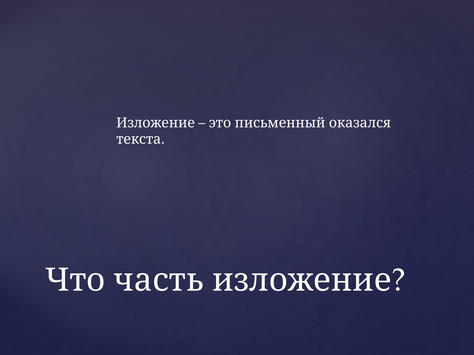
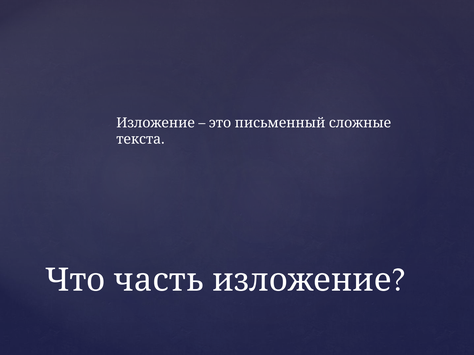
оказался: оказался -> сложные
